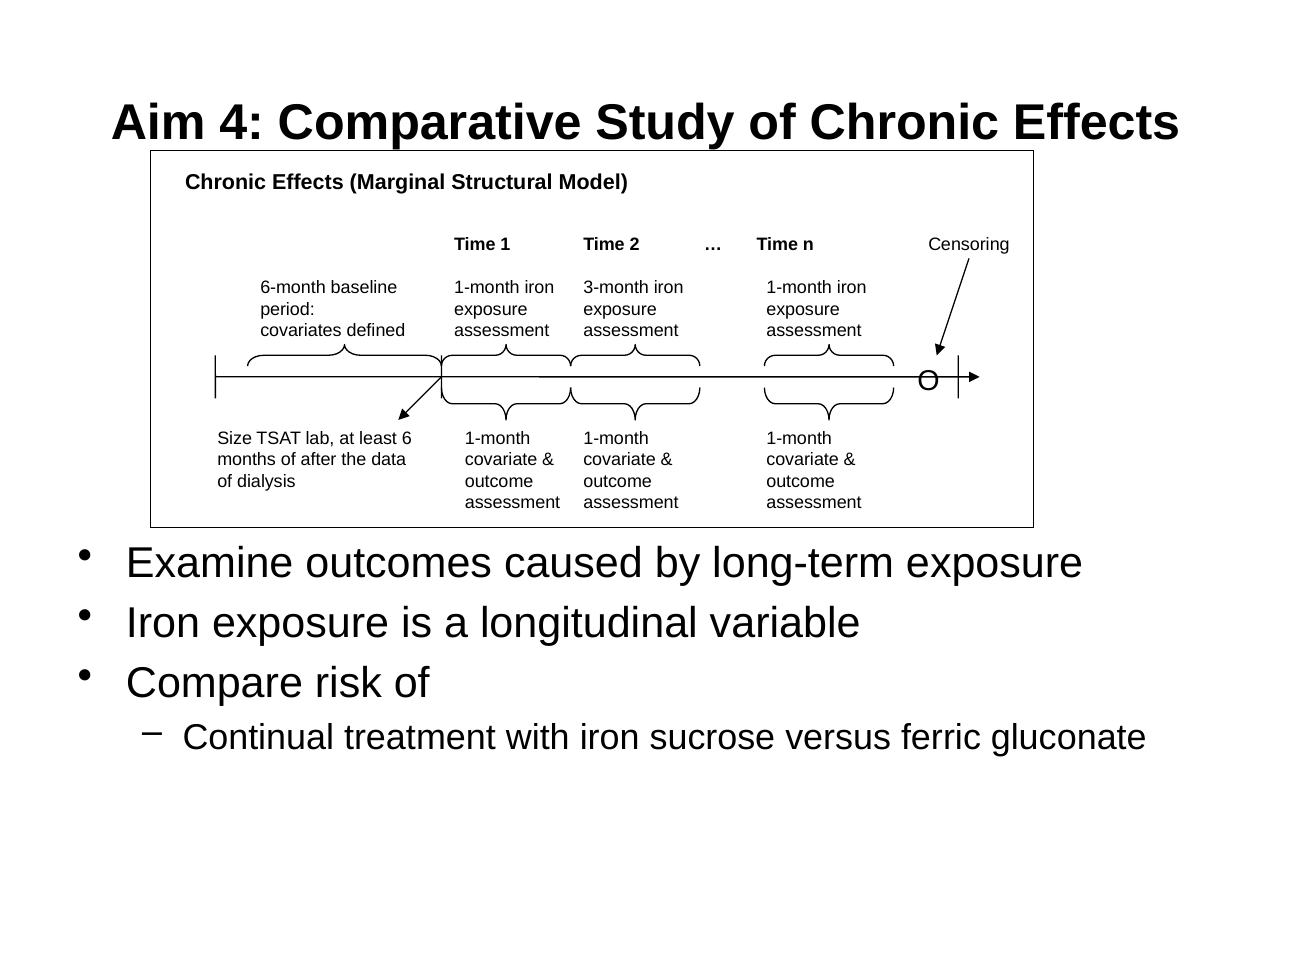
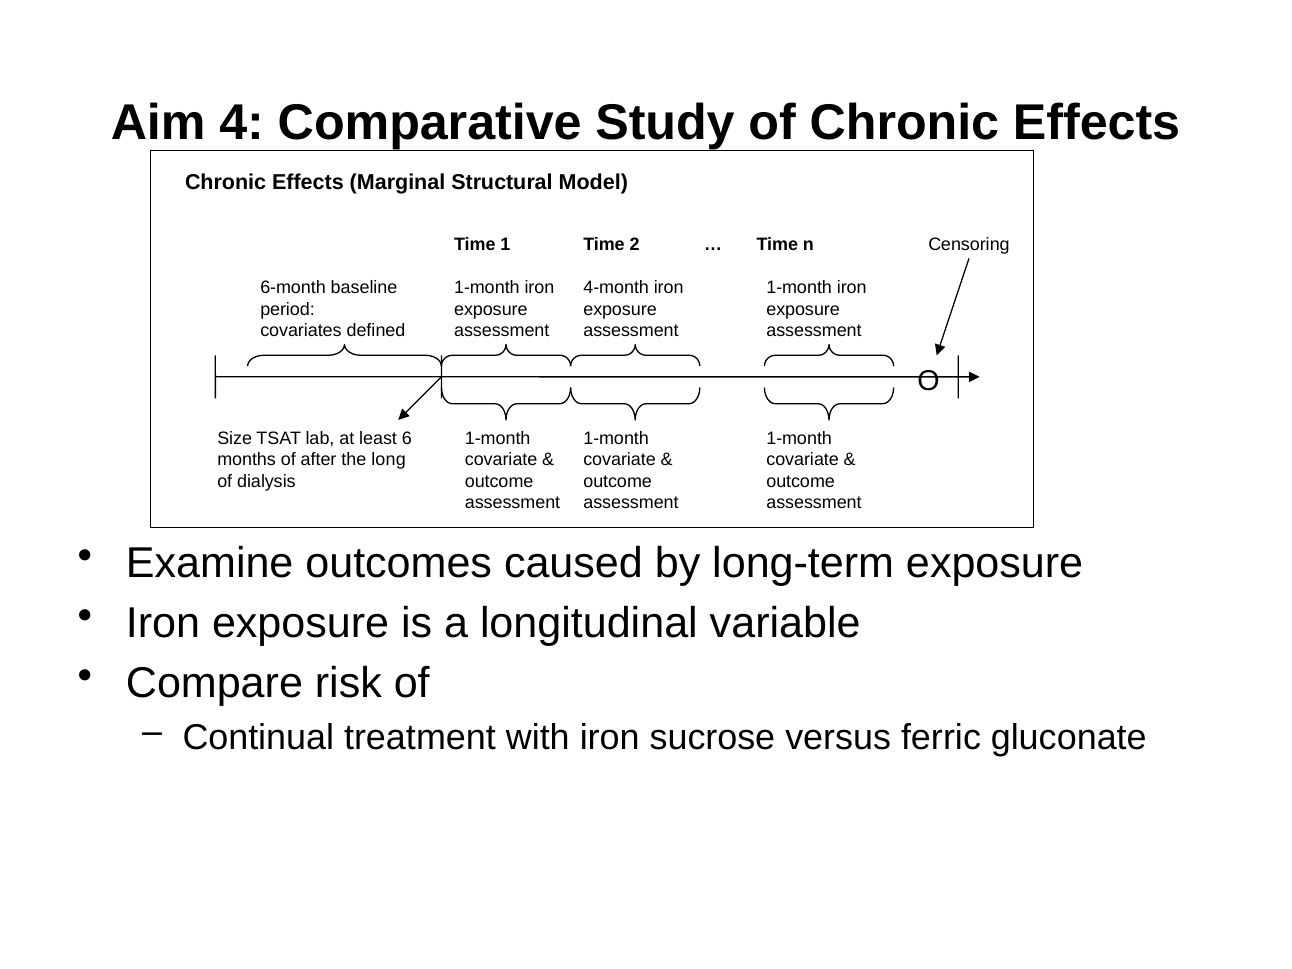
3-month: 3-month -> 4-month
data: data -> long
